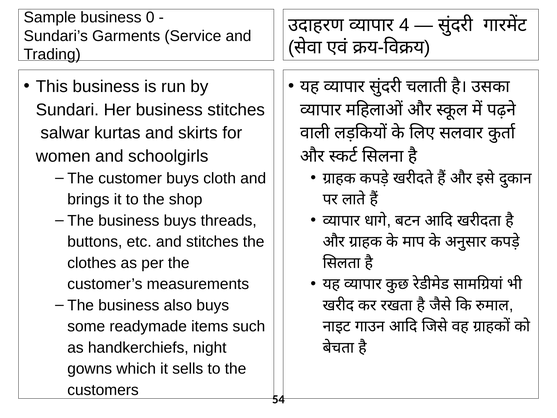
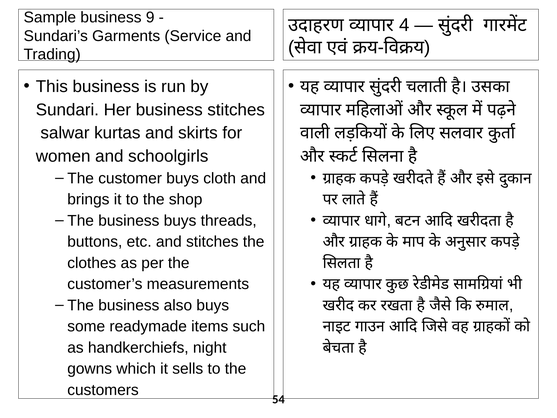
0: 0 -> 9
